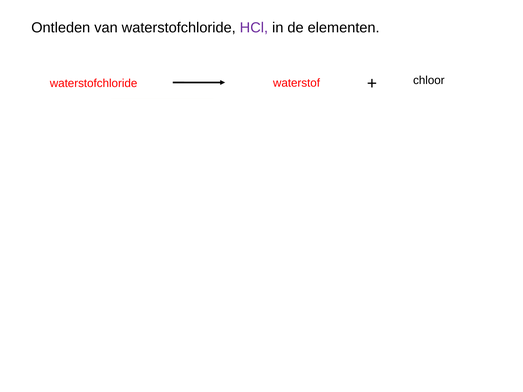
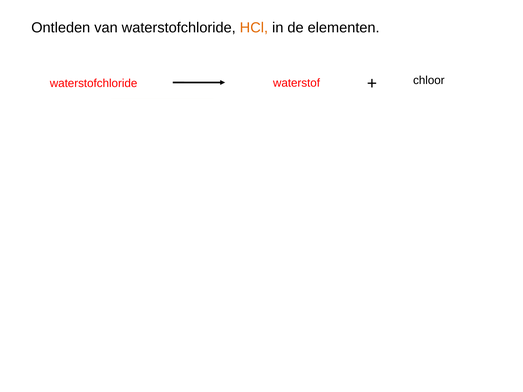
HCl colour: purple -> orange
